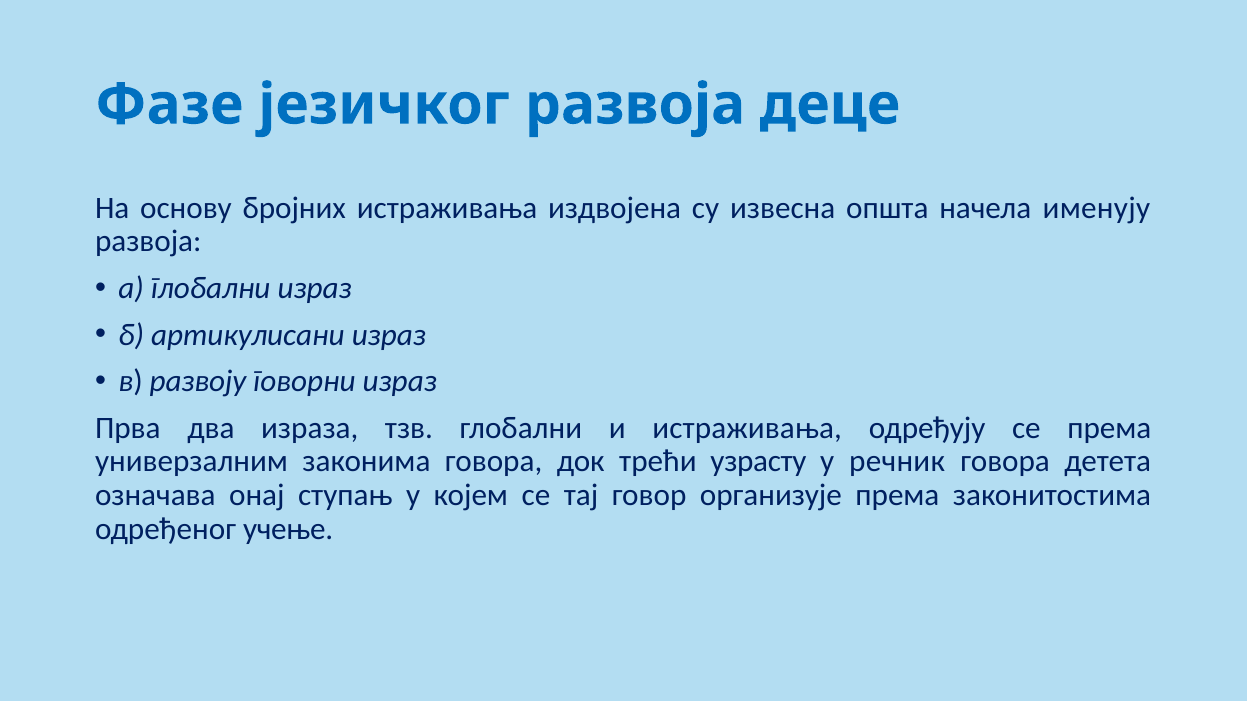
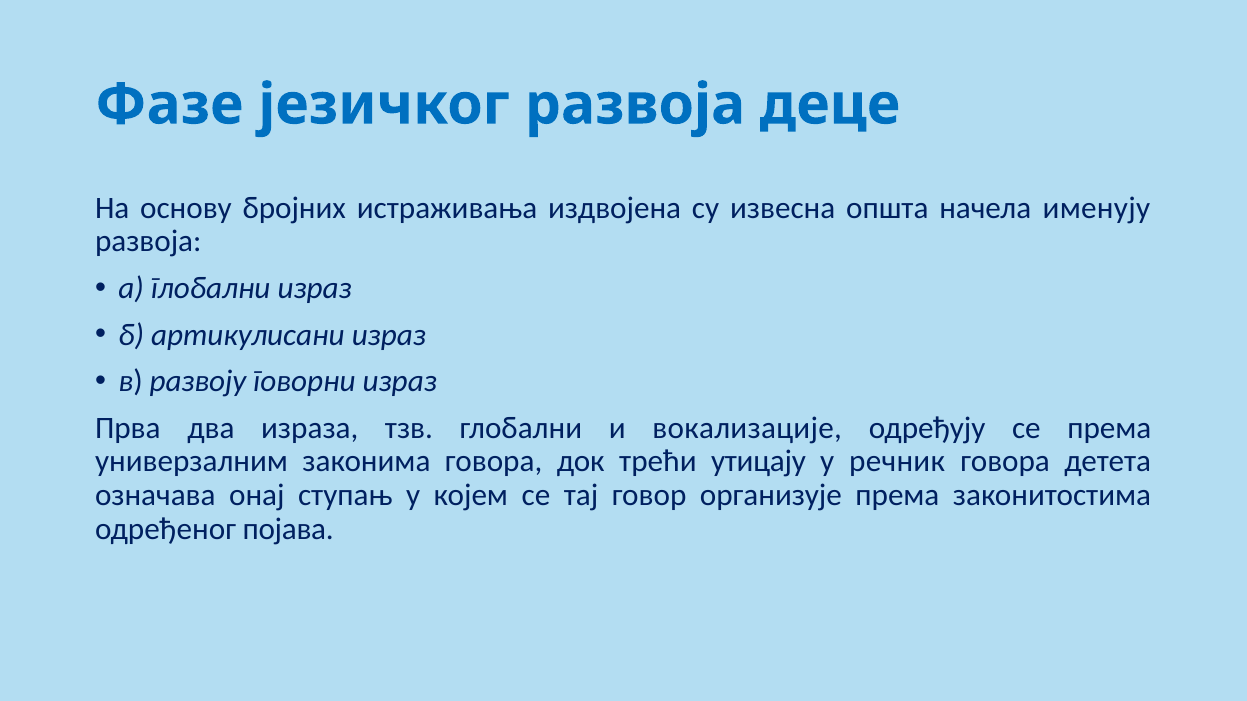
и истраживања: истраживања -> вокализације
узрасту: узрасту -> утицају
учење: учење -> појава
